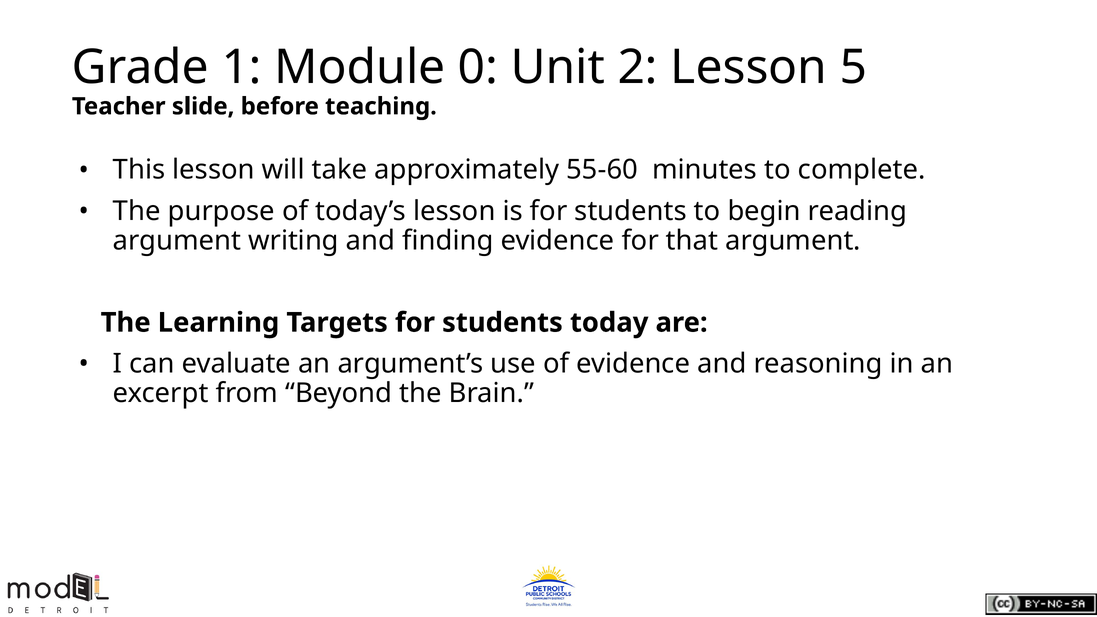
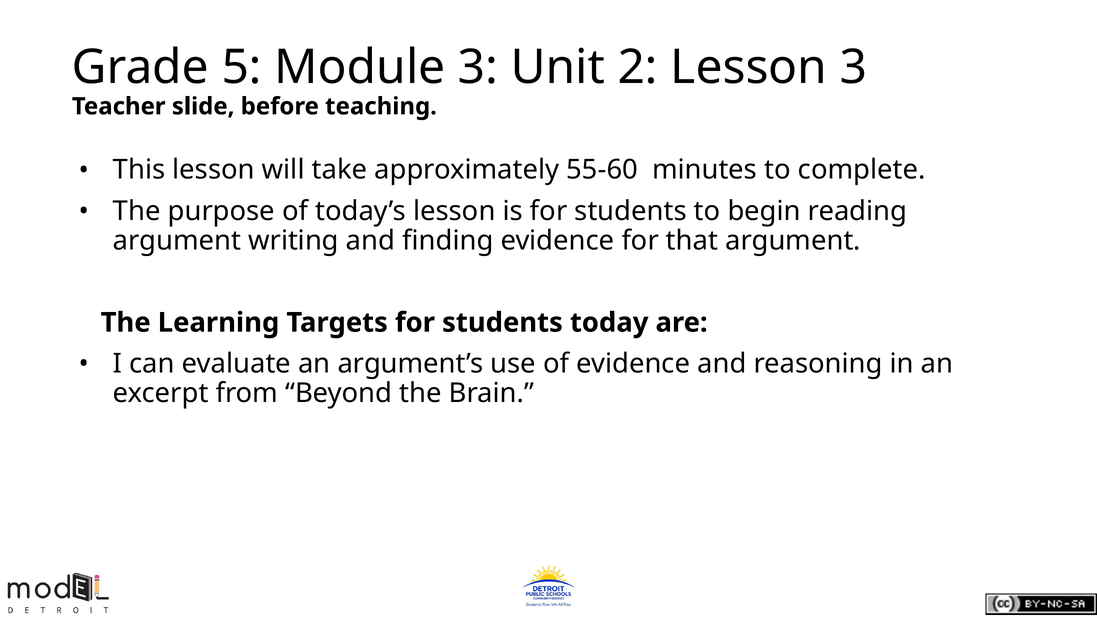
1: 1 -> 5
Module 0: 0 -> 3
Lesson 5: 5 -> 3
